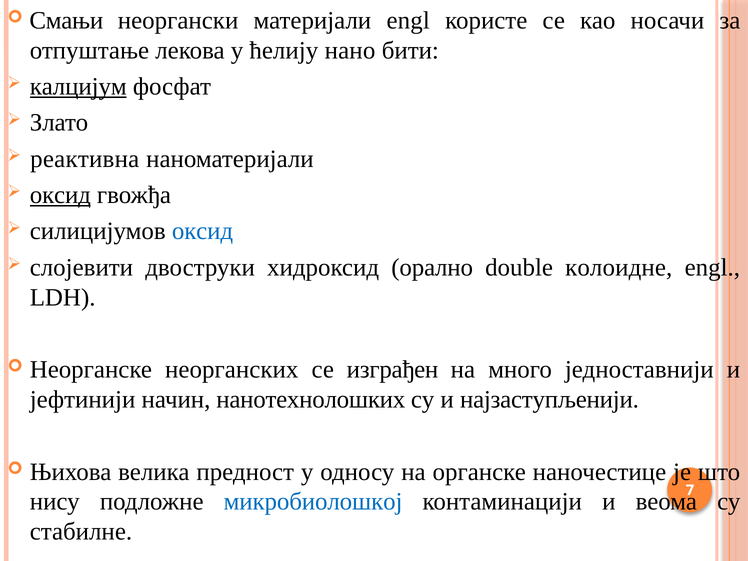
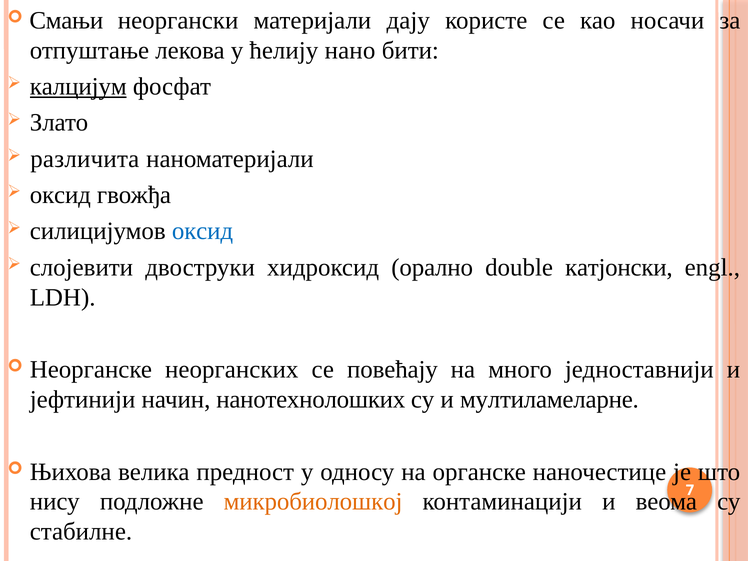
материјали engl: engl -> дају
реактивна: реактивна -> различита
оксид at (60, 195) underline: present -> none
колоидне: колоидне -> катјонски
изграђен: изграђен -> повећају
најзаступљенији: најзаступљенији -> мултиламеларне
микробиолошкој colour: blue -> orange
